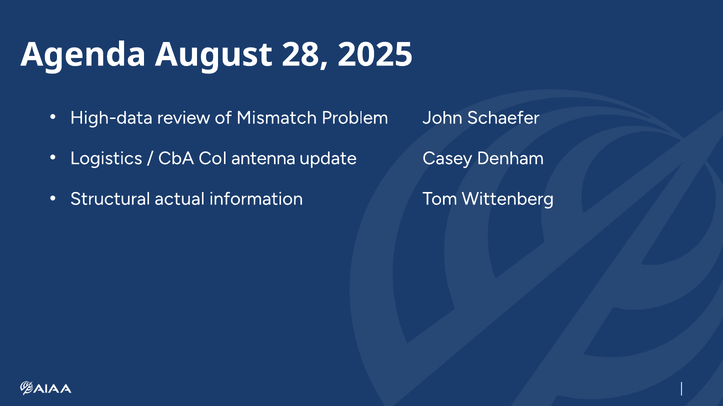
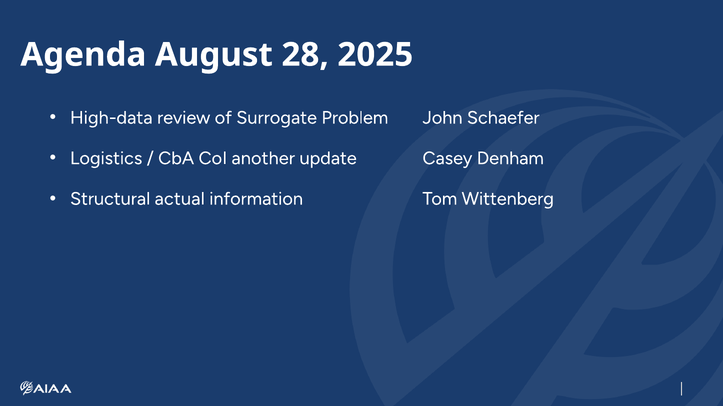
Mismatch: Mismatch -> Surrogate
antenna: antenna -> another
